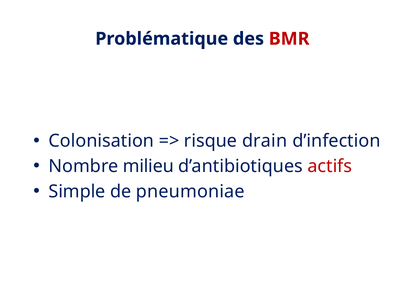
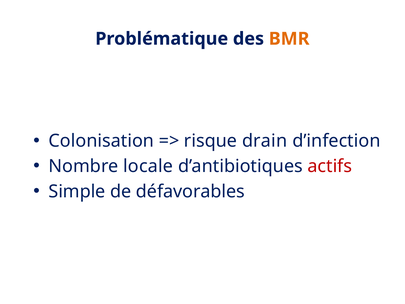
BMR colour: red -> orange
milieu: milieu -> locale
pneumoniae: pneumoniae -> défavorables
